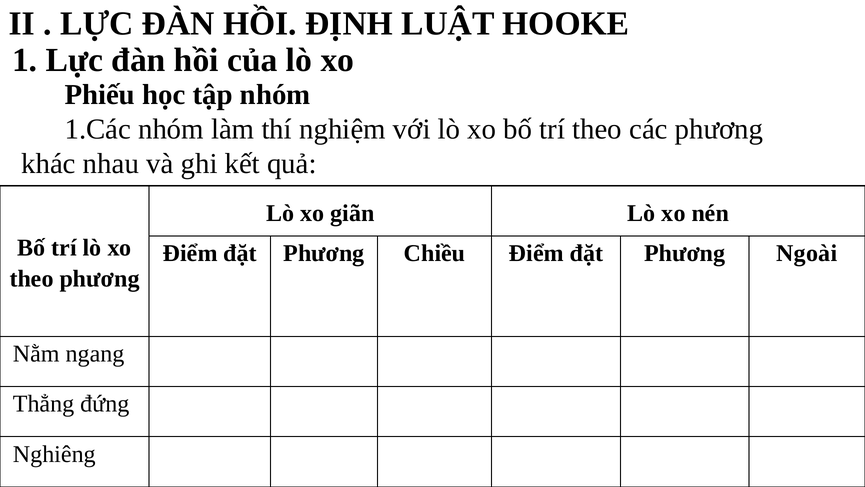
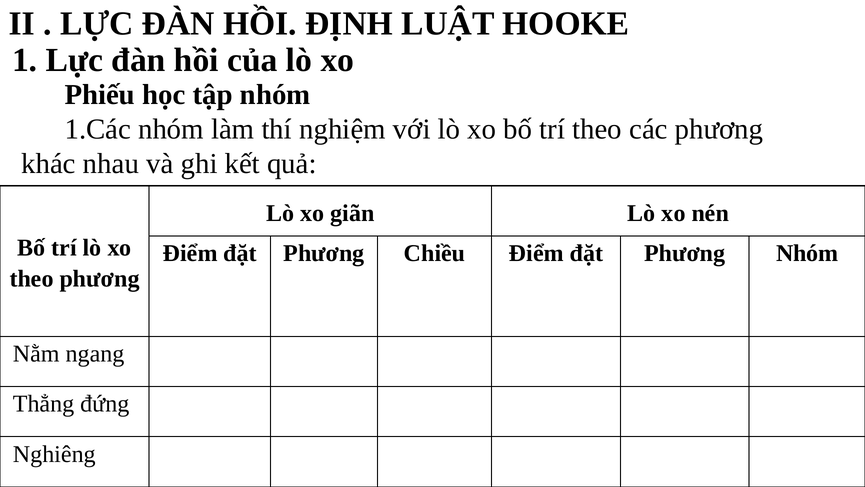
Phương Ngoài: Ngoài -> Nhóm
